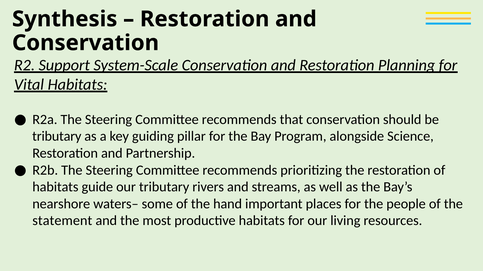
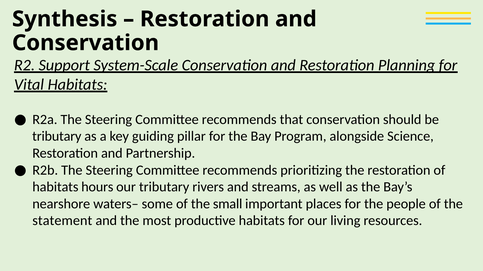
guide: guide -> hours
hand: hand -> small
